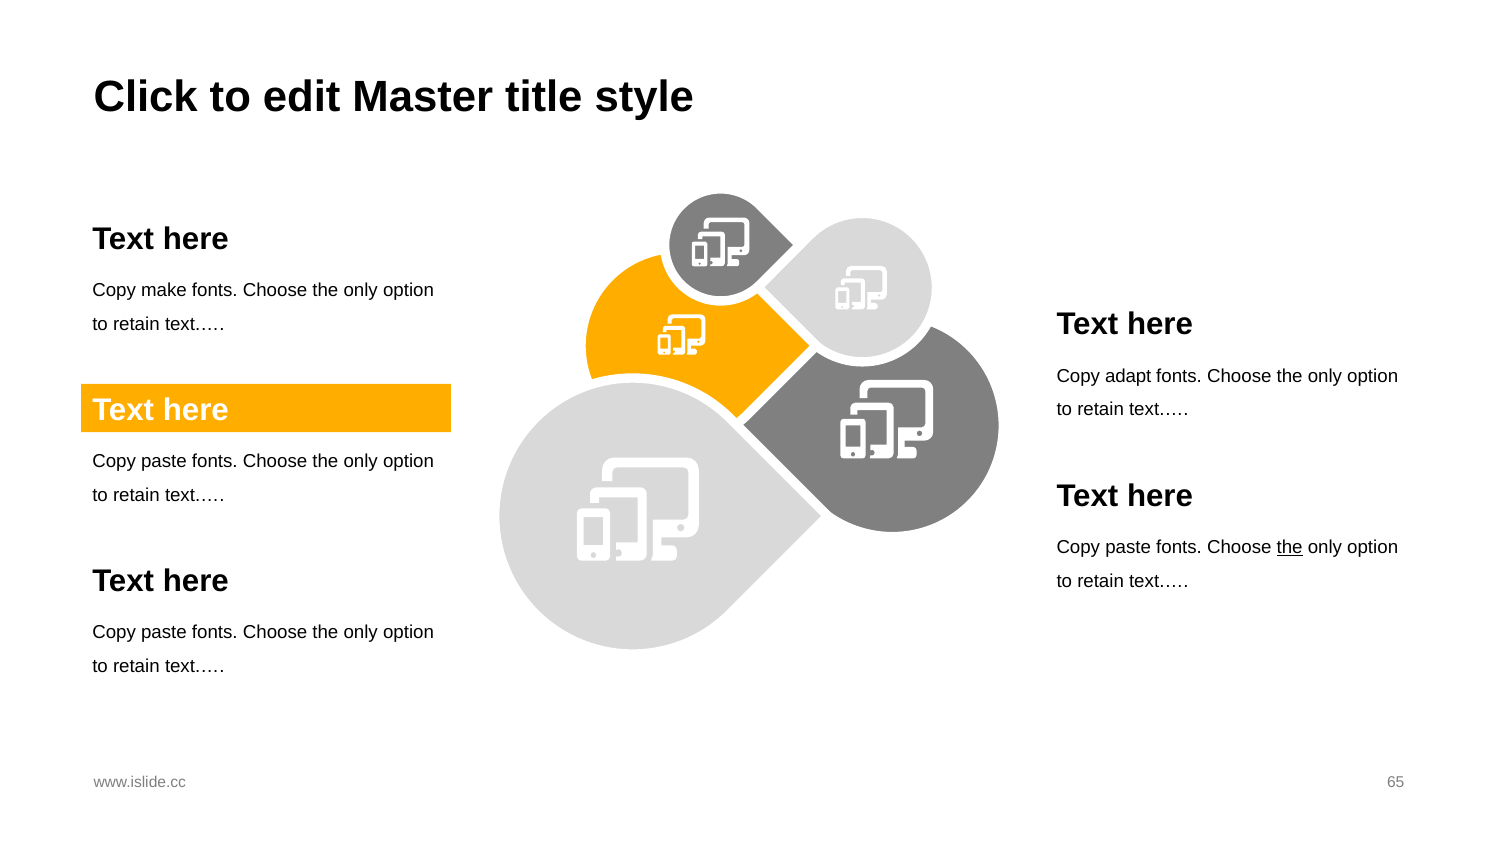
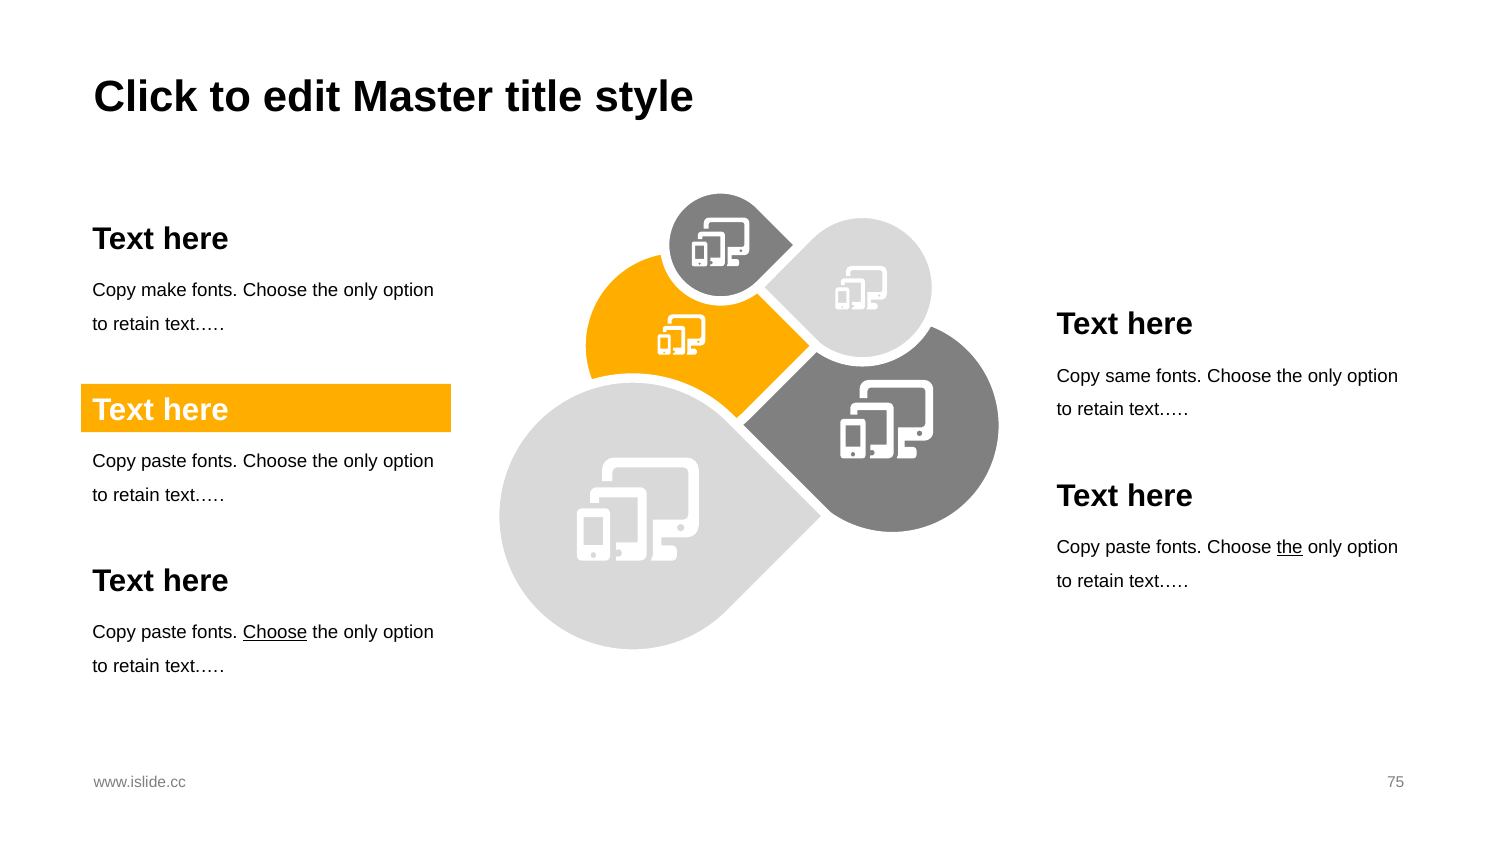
adapt: adapt -> same
Choose at (275, 632) underline: none -> present
65: 65 -> 75
